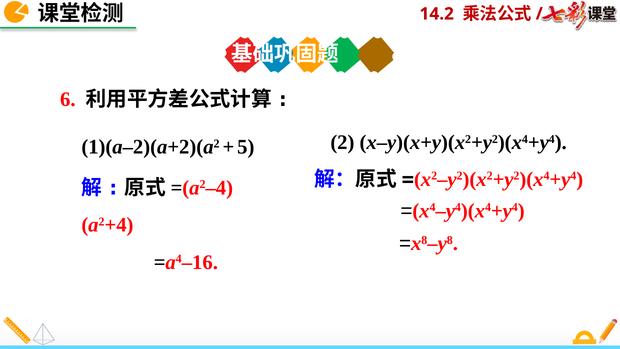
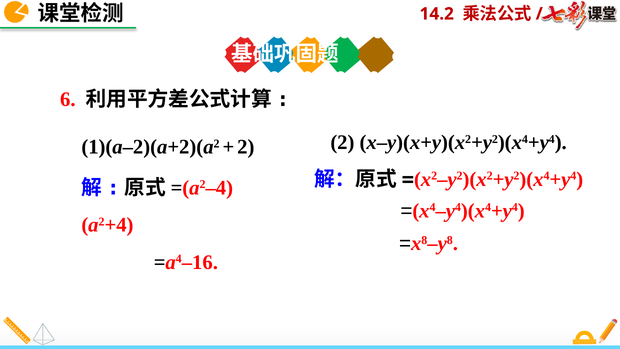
5 at (246, 147): 5 -> 2
